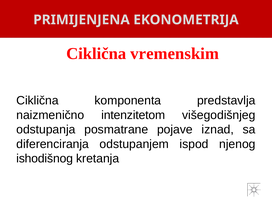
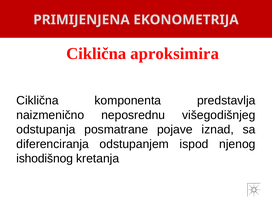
vremenskim: vremenskim -> aproksimira
intenzitetom: intenzitetom -> neposrednu
